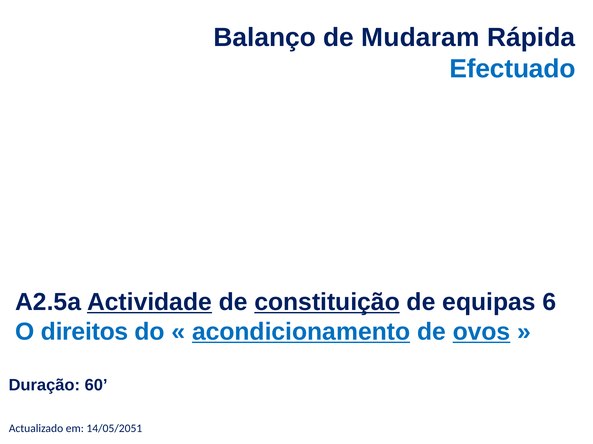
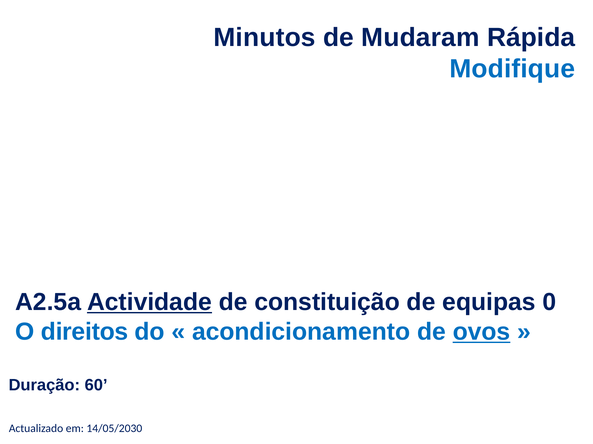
Balanço: Balanço -> Minutos
Efectuado: Efectuado -> Modifique
constituição underline: present -> none
6: 6 -> 0
acondicionamento underline: present -> none
14/05/2051: 14/05/2051 -> 14/05/2030
